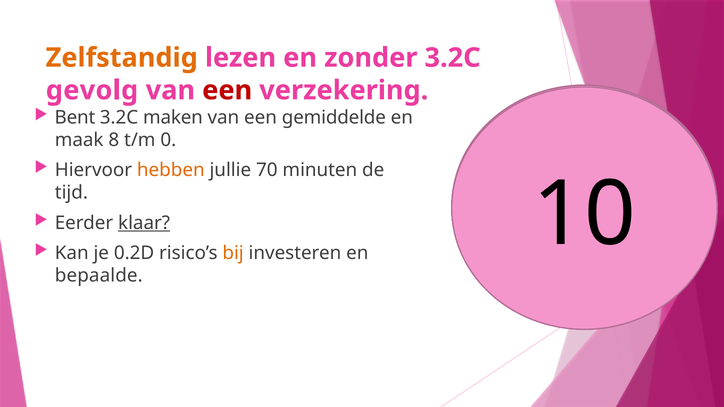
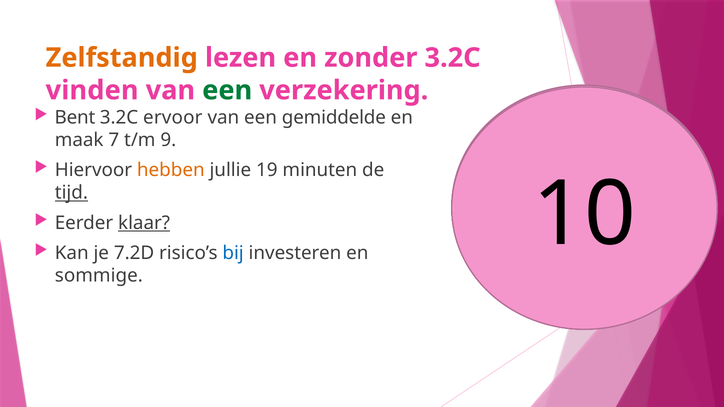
gevolg: gevolg -> vinden
een at (227, 90) colour: red -> green
maken: maken -> ervoor
8: 8 -> 7
0: 0 -> 9
70: 70 -> 19
tijd underline: none -> present
0.2D: 0.2D -> 7.2D
bij colour: orange -> blue
bepaalde: bepaalde -> sommige
